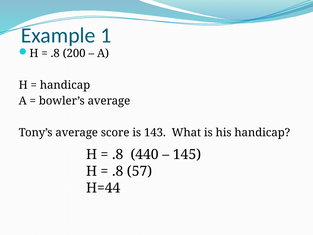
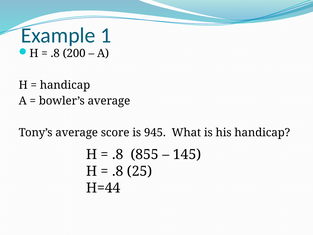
143: 143 -> 945
440: 440 -> 855
57: 57 -> 25
